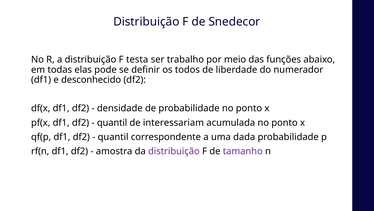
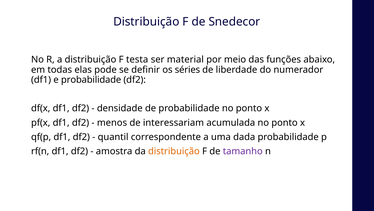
trabalho: trabalho -> material
todos: todos -> séries
e desconhecido: desconhecido -> probabilidade
quantil at (112, 122): quantil -> menos
distribuição at (174, 151) colour: purple -> orange
